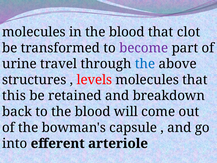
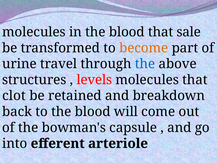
clot: clot -> sale
become colour: purple -> orange
this: this -> clot
